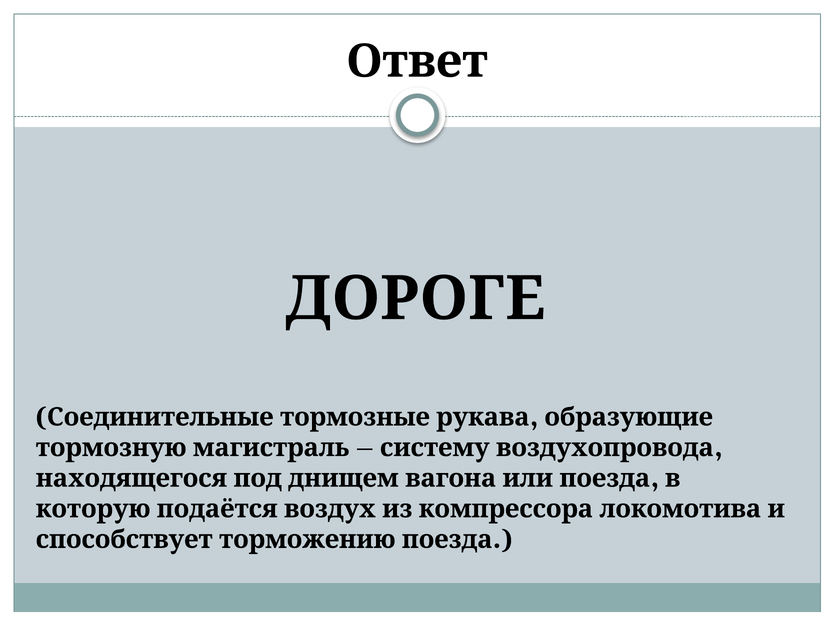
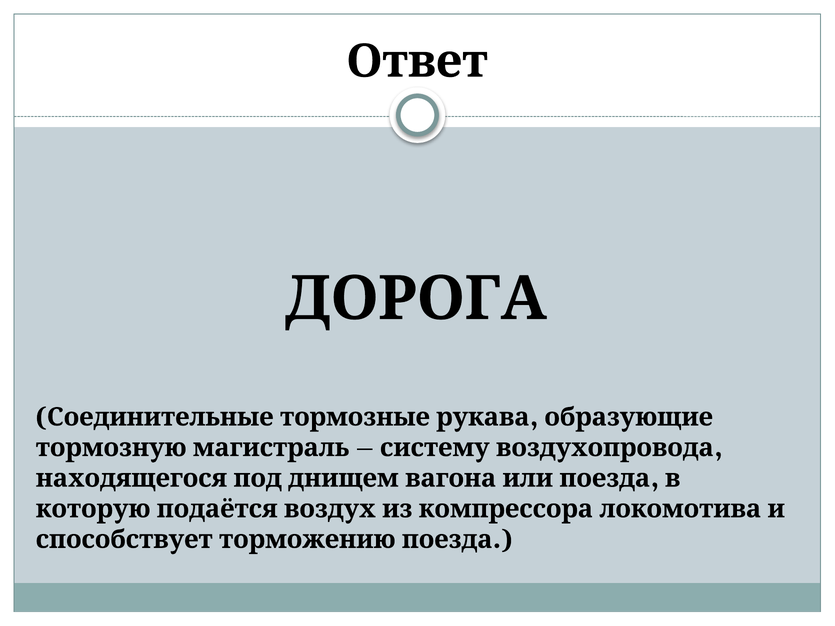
ДОРОГЕ: ДОРОГЕ -> ДОРОГА
